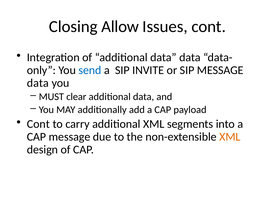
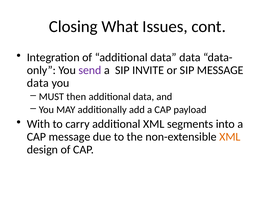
Allow: Allow -> What
send colour: blue -> purple
clear: clear -> then
Cont at (38, 124): Cont -> With
